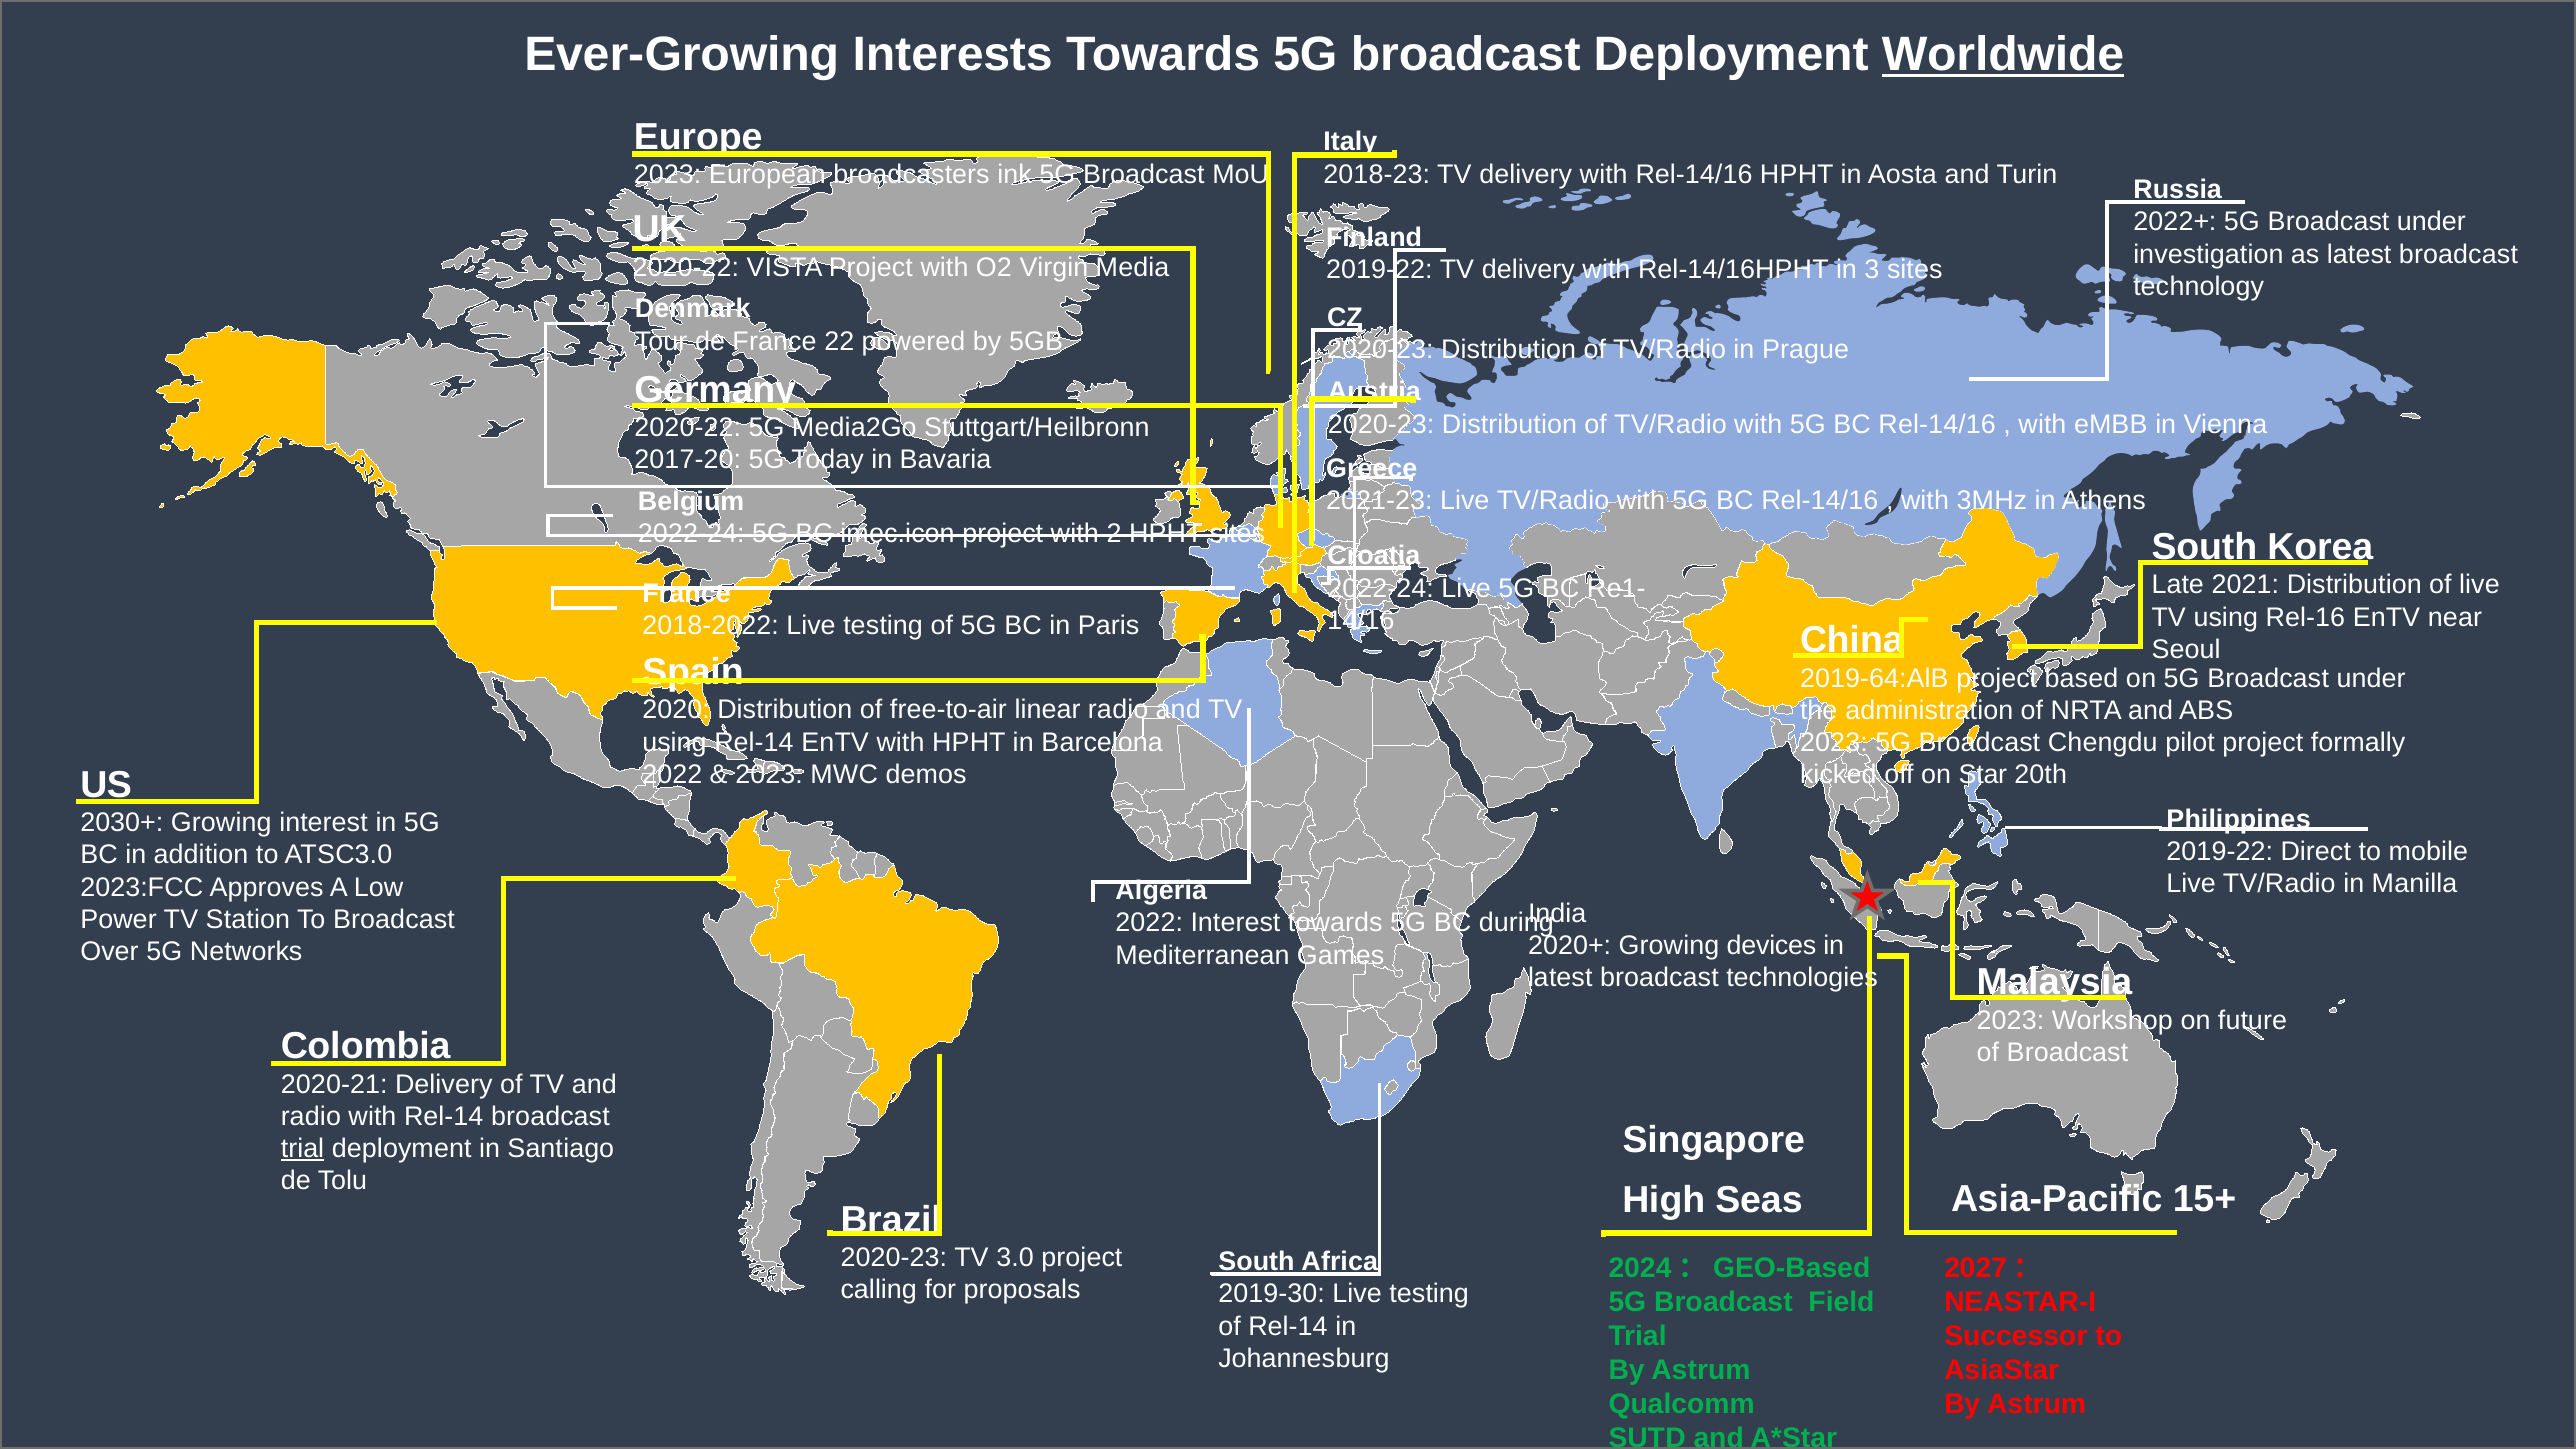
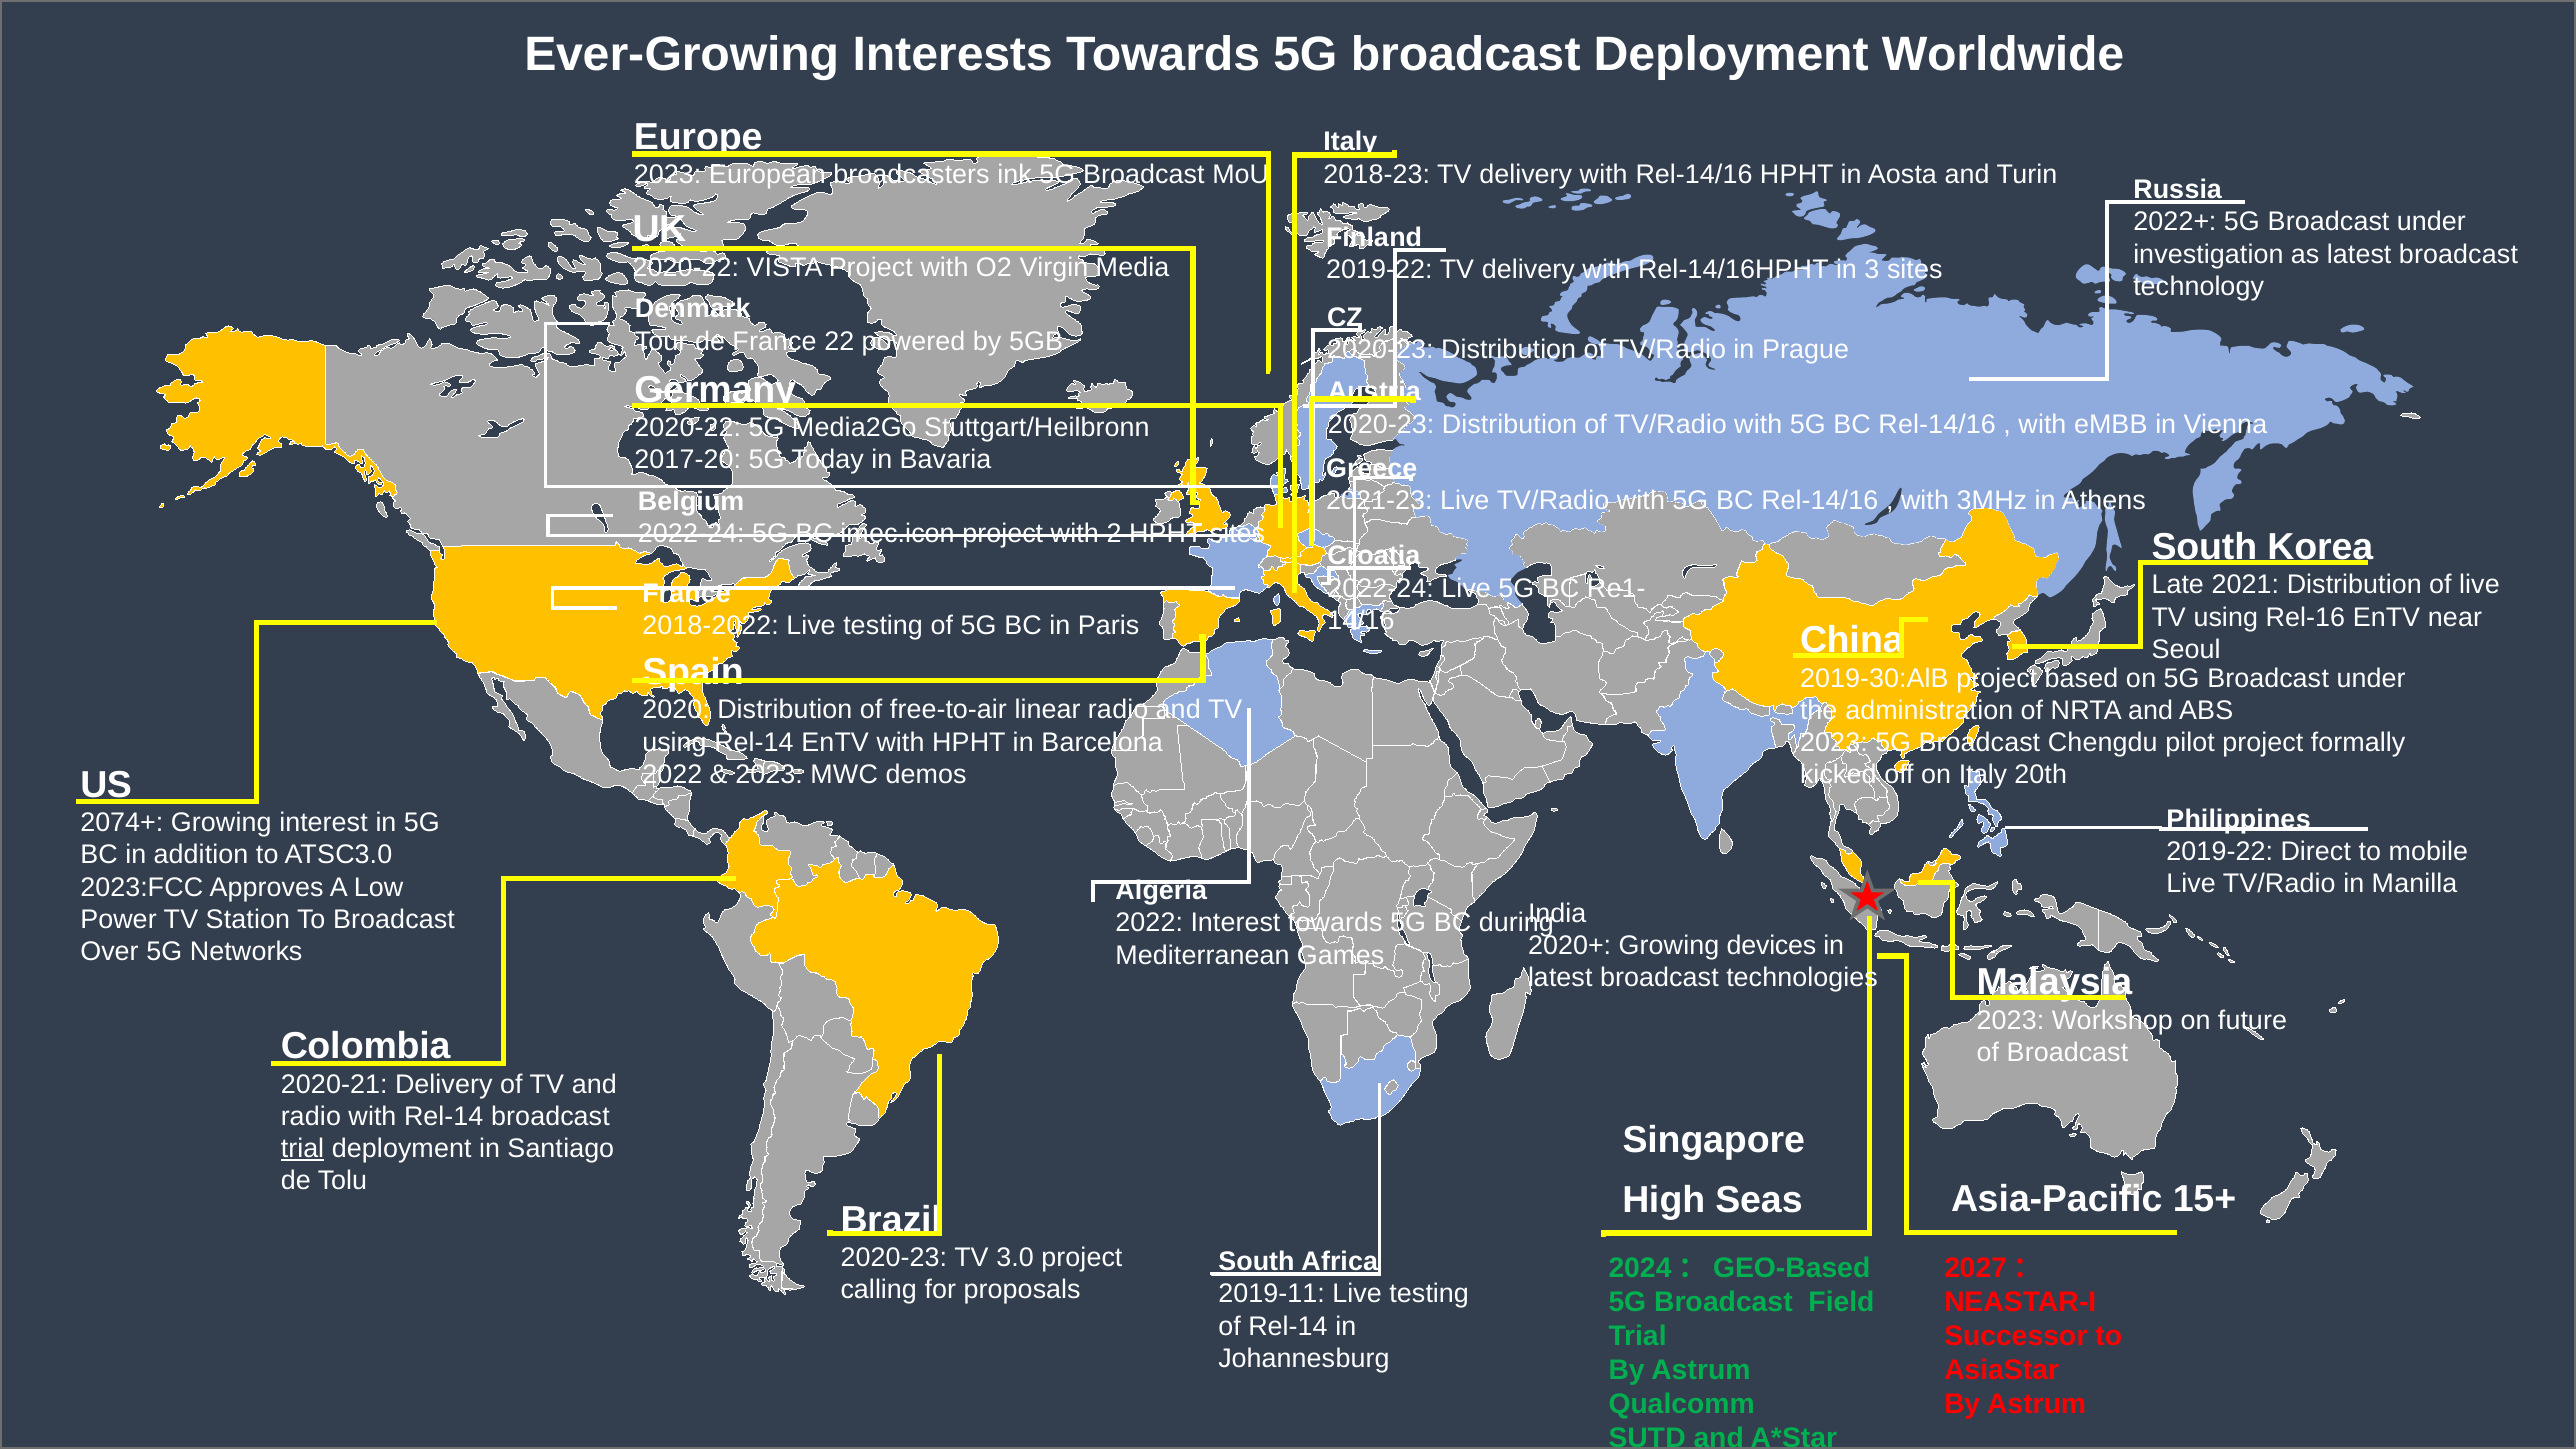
Worldwide underline: present -> none
2019-64:AlB: 2019-64:AlB -> 2019-30:AlB
on Star: Star -> Italy
2030+: 2030+ -> 2074+
2019-30: 2019-30 -> 2019-11
